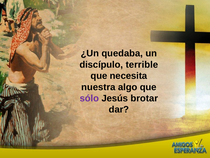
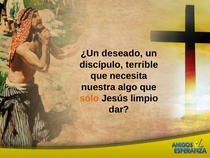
quedaba: quedaba -> deseado
sólo colour: purple -> orange
brotar: brotar -> limpio
